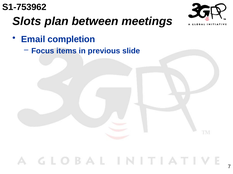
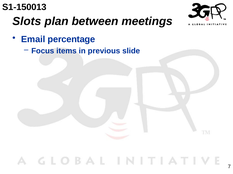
S1-753962: S1-753962 -> S1-150013
completion: completion -> percentage
